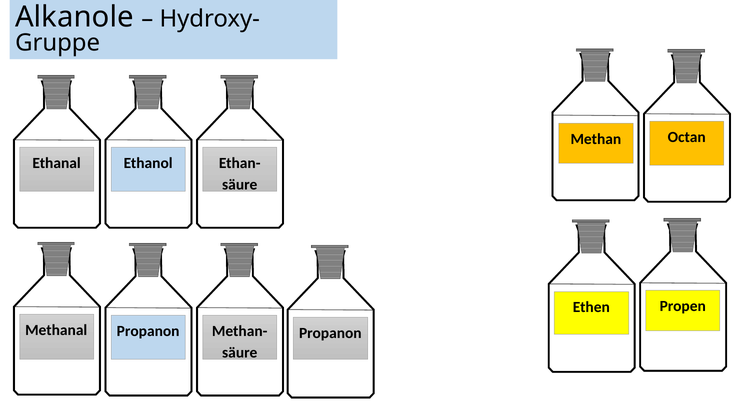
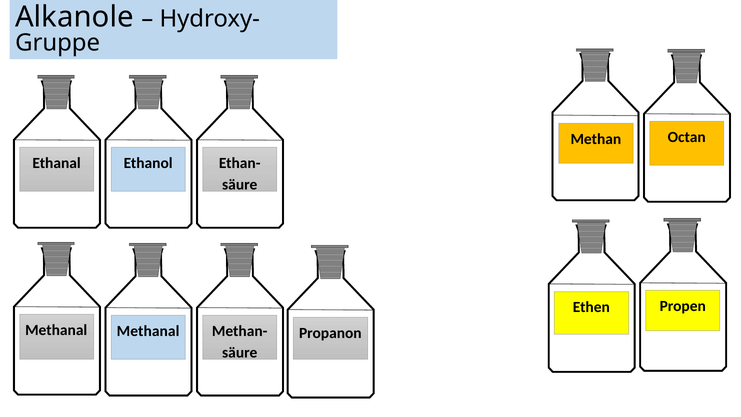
Propanon at (148, 331): Propanon -> Methanal
